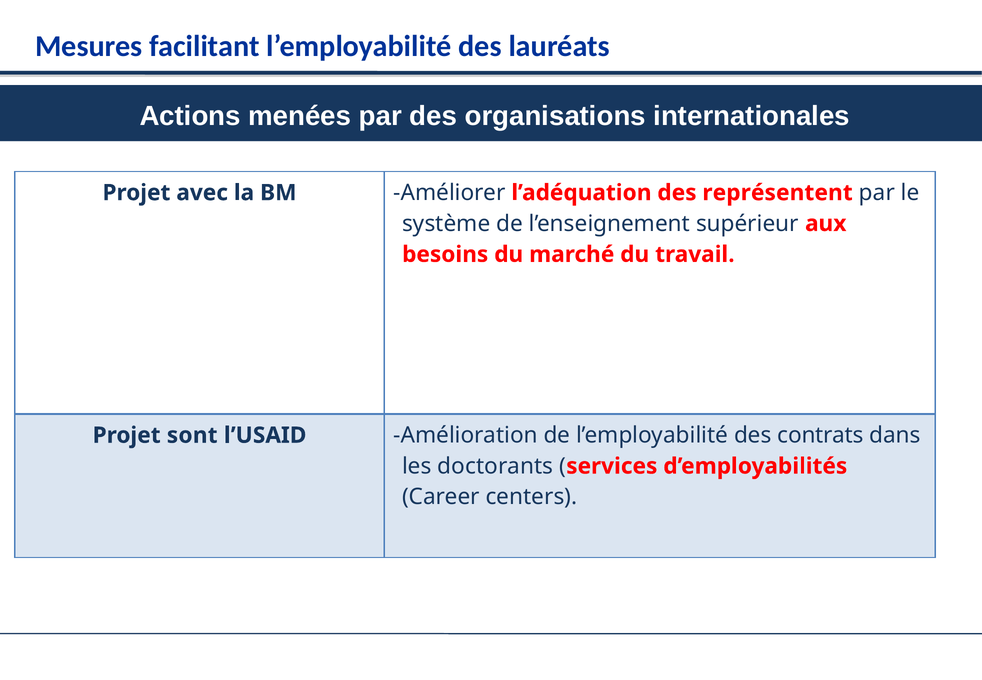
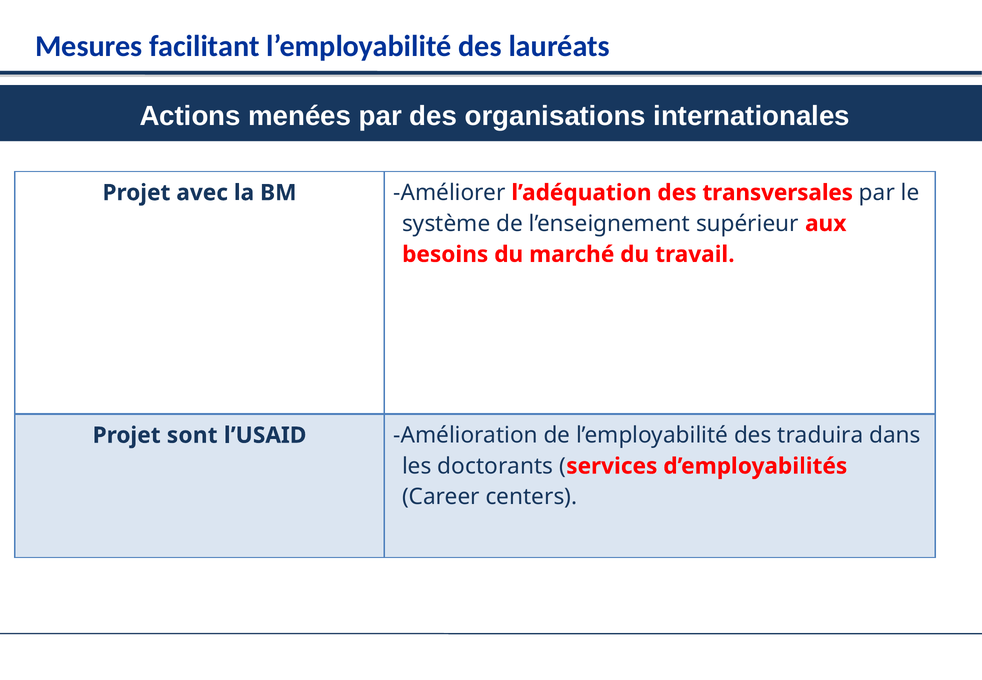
représentent: représentent -> transversales
contrats: contrats -> traduira
